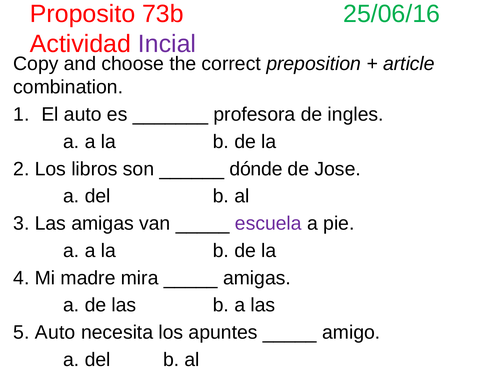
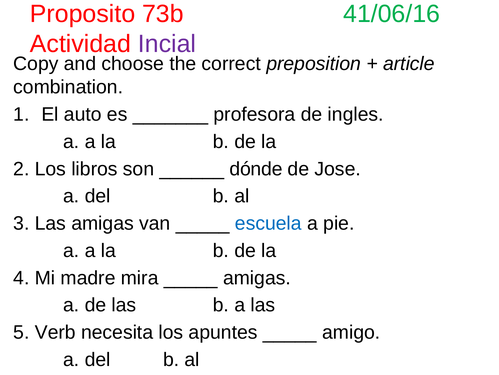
25/06/16: 25/06/16 -> 41/06/16
escuela colour: purple -> blue
5 Auto: Auto -> Verb
